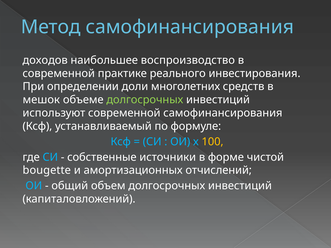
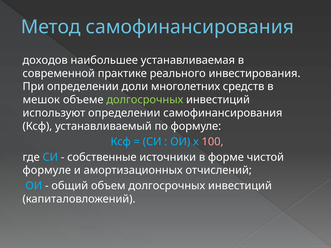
воспроизводство: воспроизводство -> устанавливаемая
используют современной: современной -> определении
100 colour: yellow -> pink
bougette at (47, 171): bougette -> формуле
